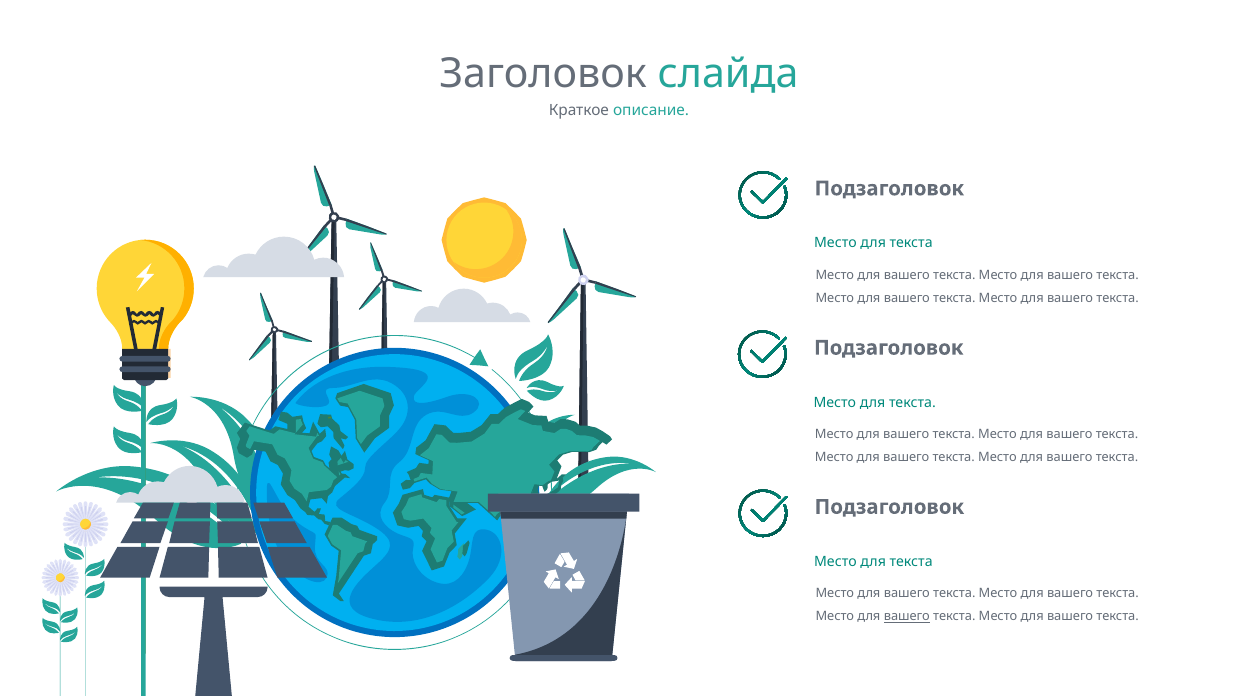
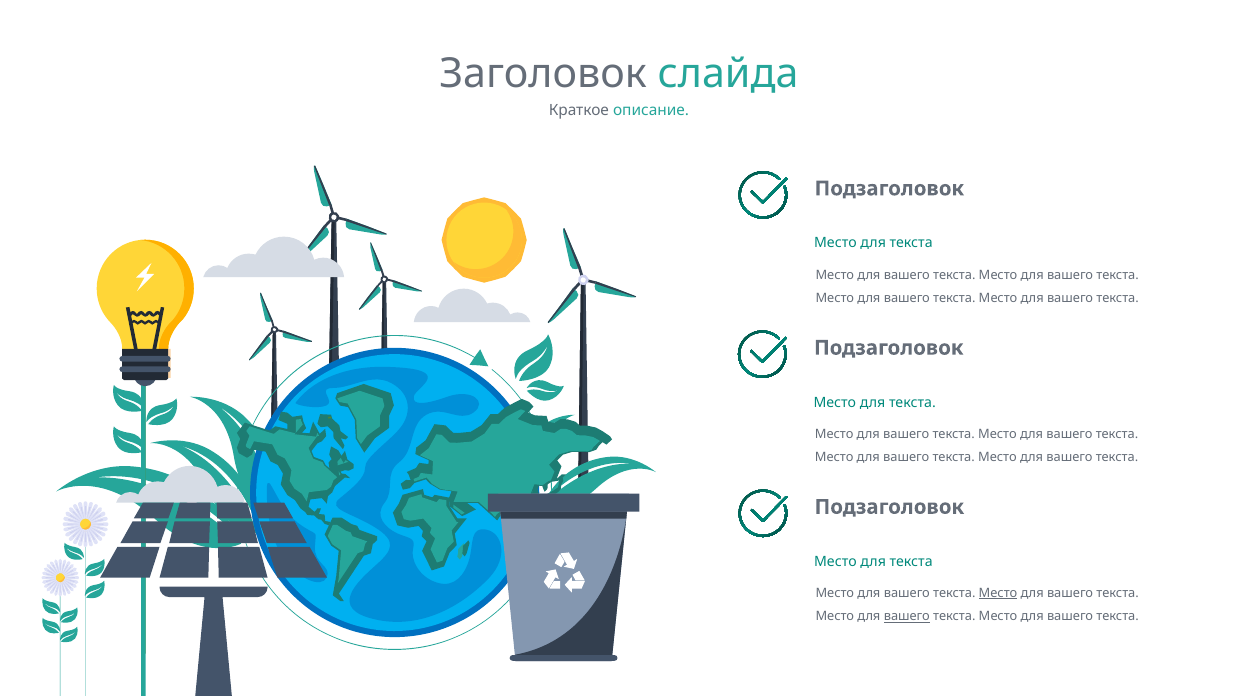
Место at (998, 593) underline: none -> present
